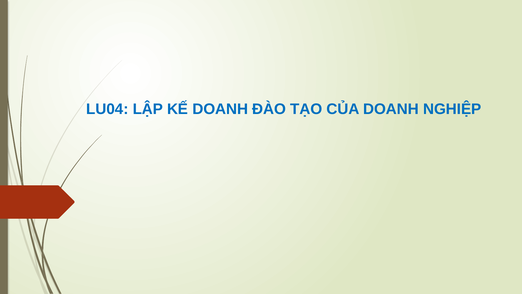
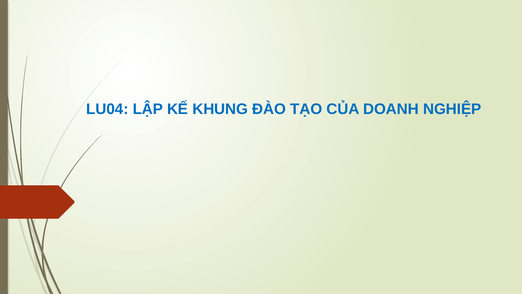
KẾ DOANH: DOANH -> KHUNG
